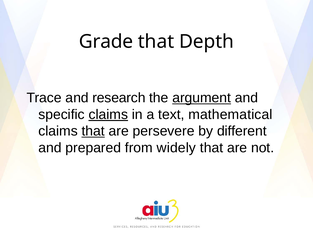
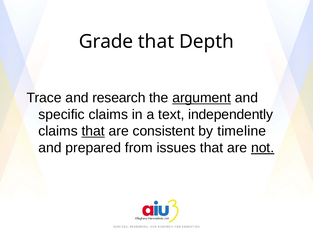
claims at (108, 115) underline: present -> none
mathematical: mathematical -> independently
persevere: persevere -> consistent
different: different -> timeline
widely: widely -> issues
not underline: none -> present
